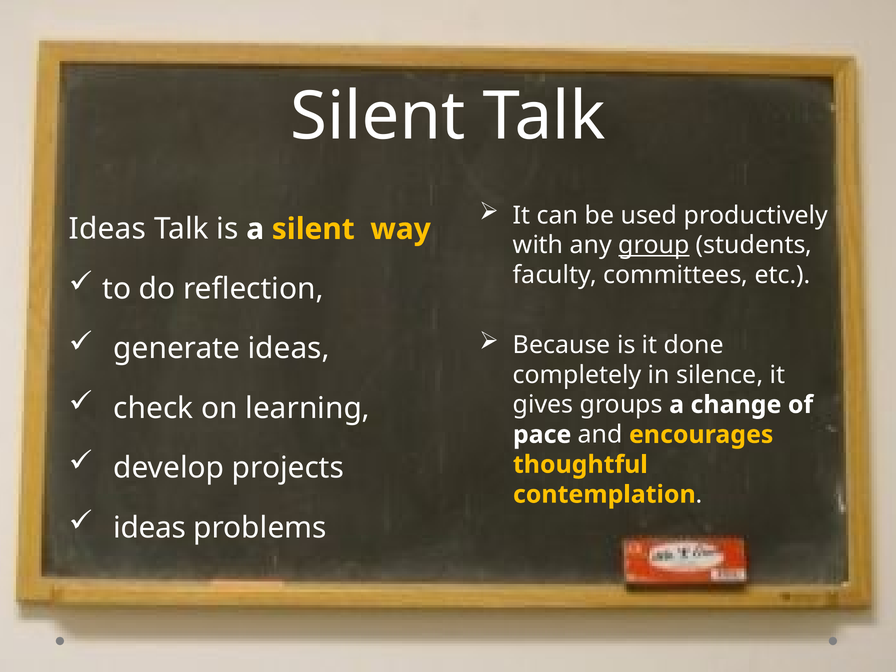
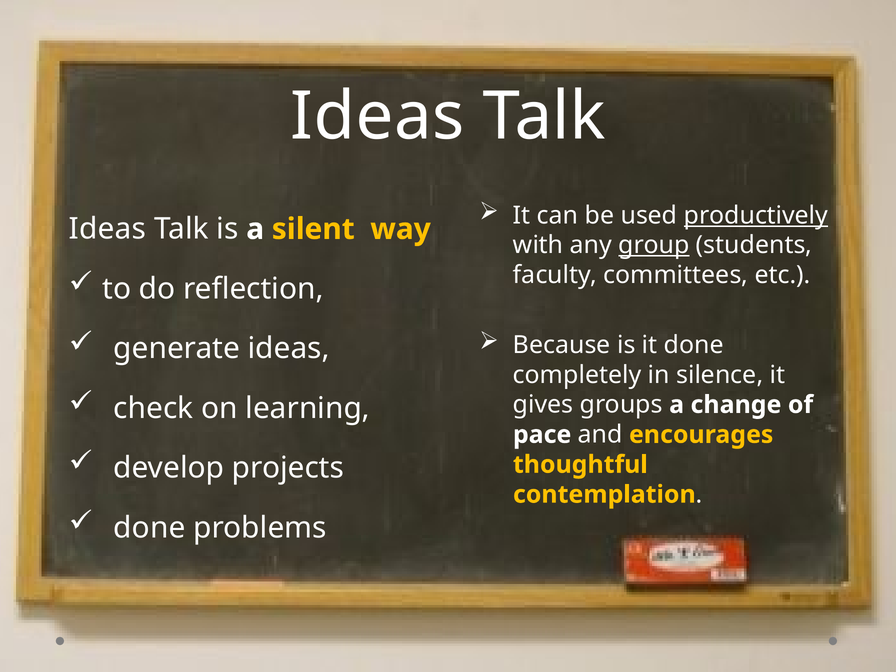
Silent at (378, 117): Silent -> Ideas
productively underline: none -> present
ideas at (150, 528): ideas -> done
